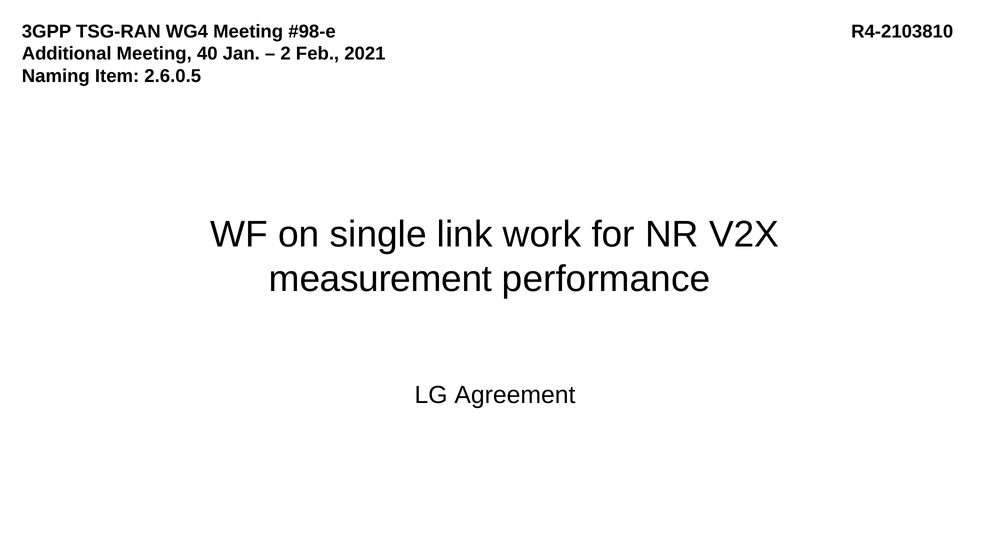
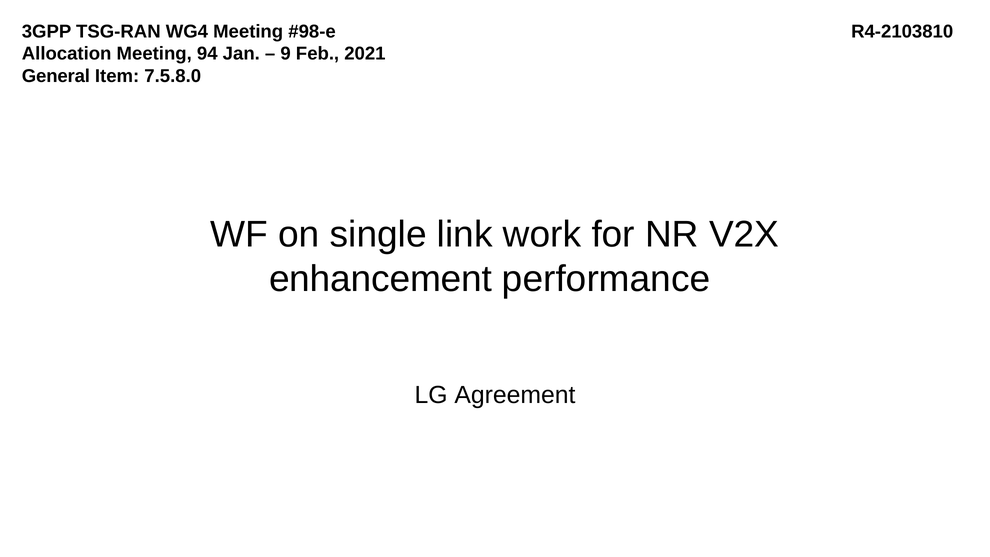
Additional: Additional -> Allocation
40: 40 -> 94
2: 2 -> 9
Naming: Naming -> General
2.6.0.5: 2.6.0.5 -> 7.5.8.0
measurement: measurement -> enhancement
